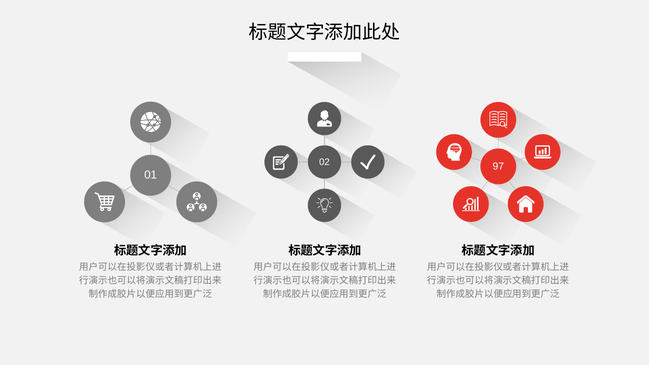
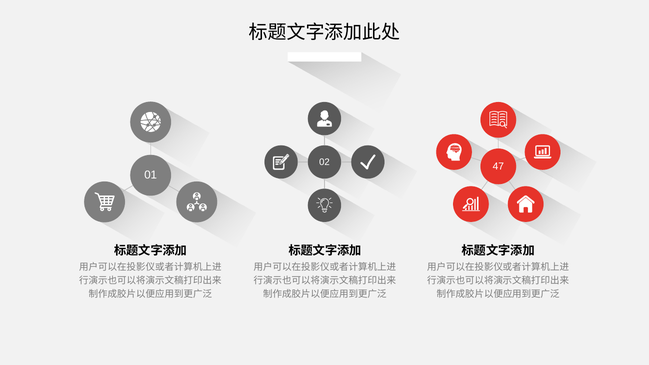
97: 97 -> 47
